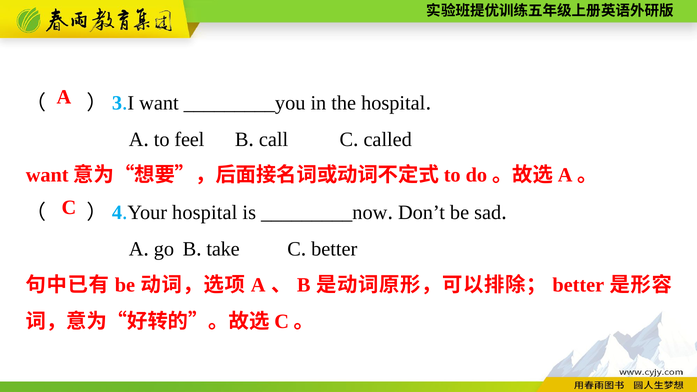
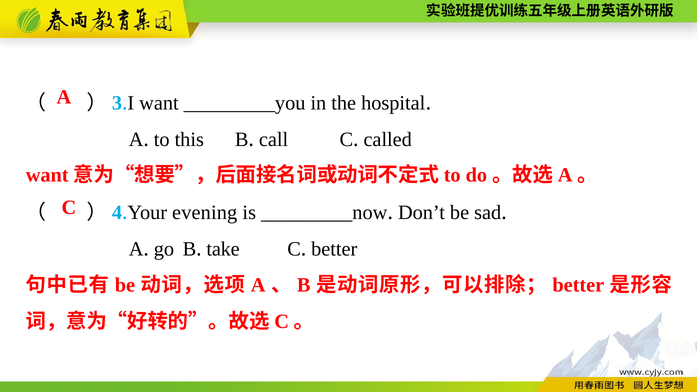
feel: feel -> this
hospital at (205, 213): hospital -> evening
